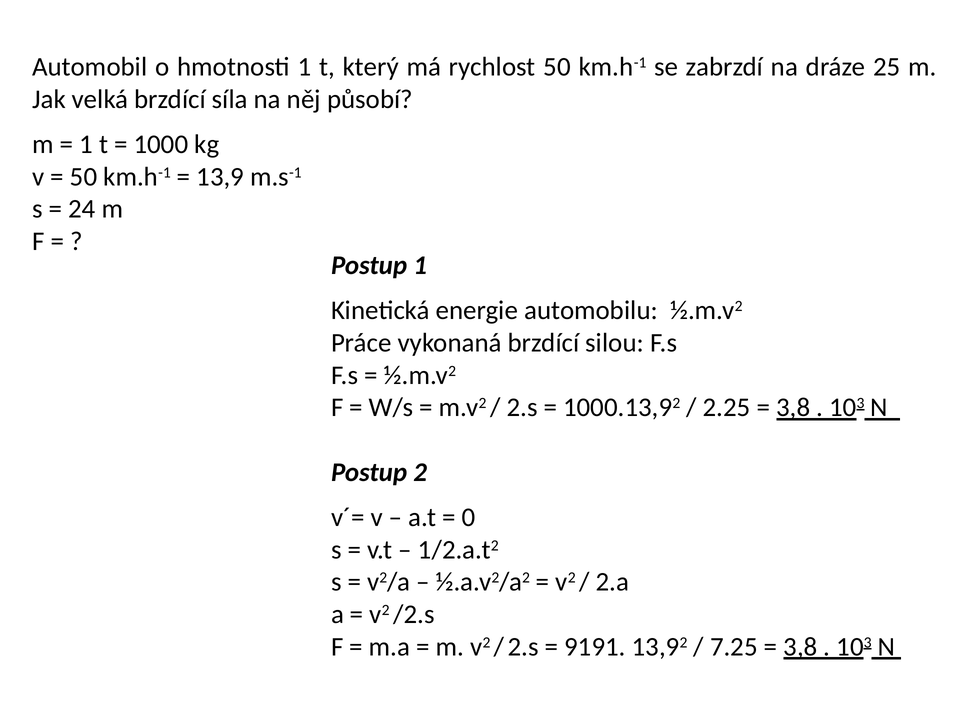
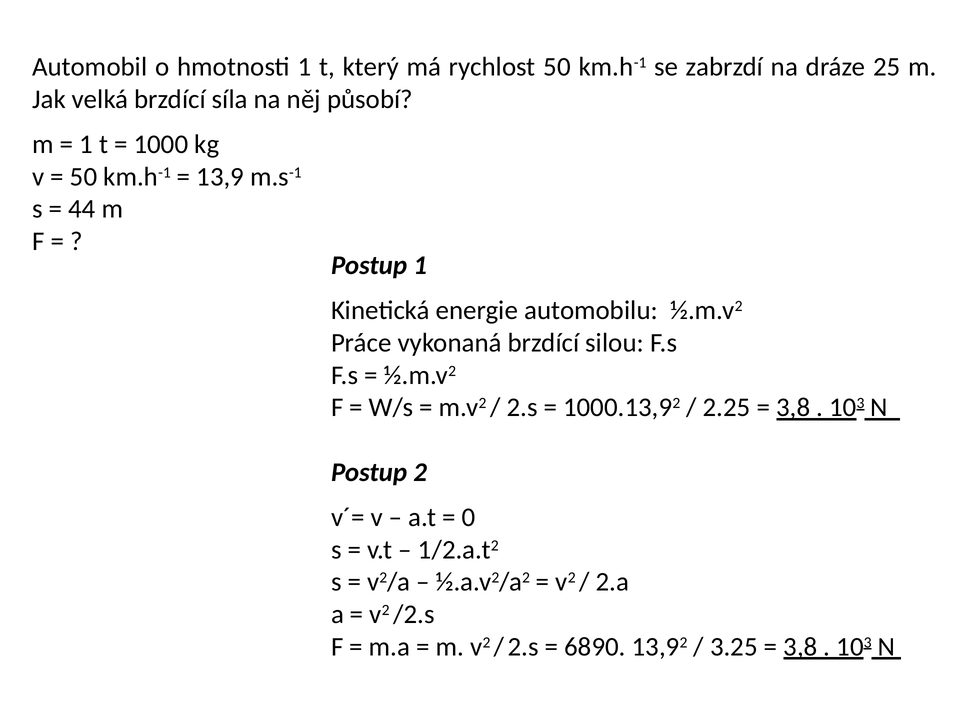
24: 24 -> 44
9191: 9191 -> 6890
7.25: 7.25 -> 3.25
